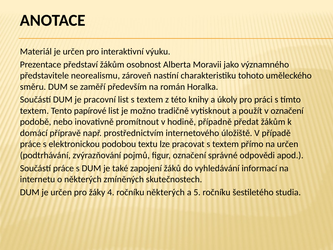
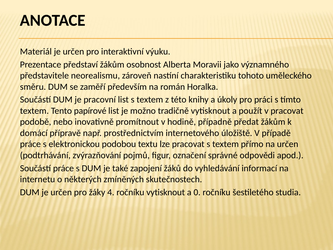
v označení: označení -> pracovat
ročníku některých: některých -> vytisknout
5: 5 -> 0
